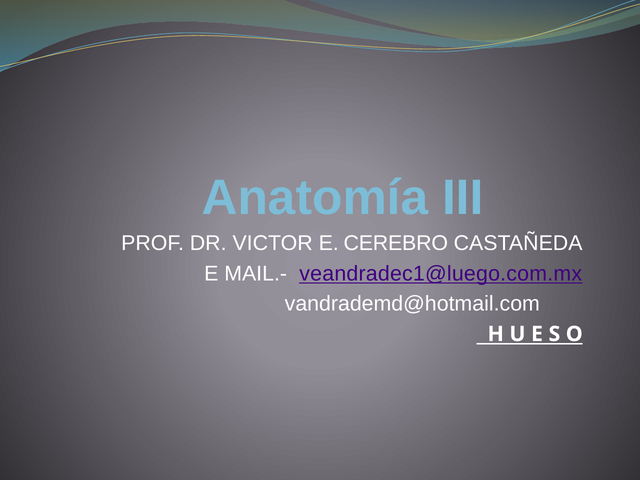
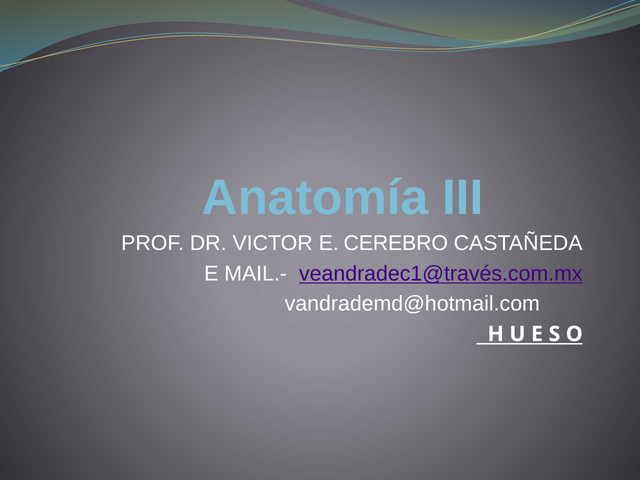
veandradec1@luego.com.mx: veandradec1@luego.com.mx -> veandradec1@través.com.mx
